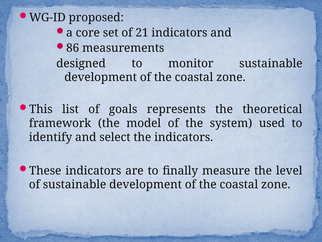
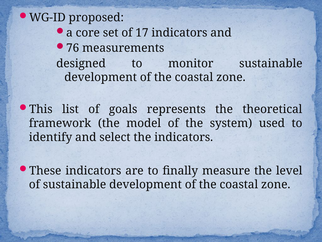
21: 21 -> 17
86: 86 -> 76
